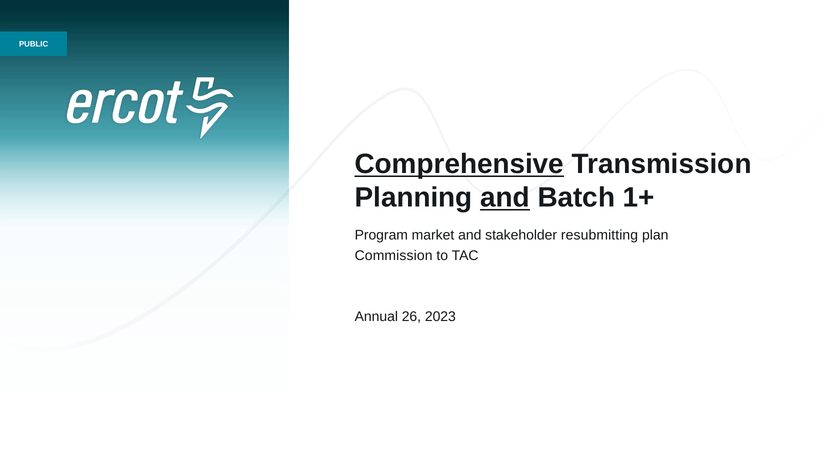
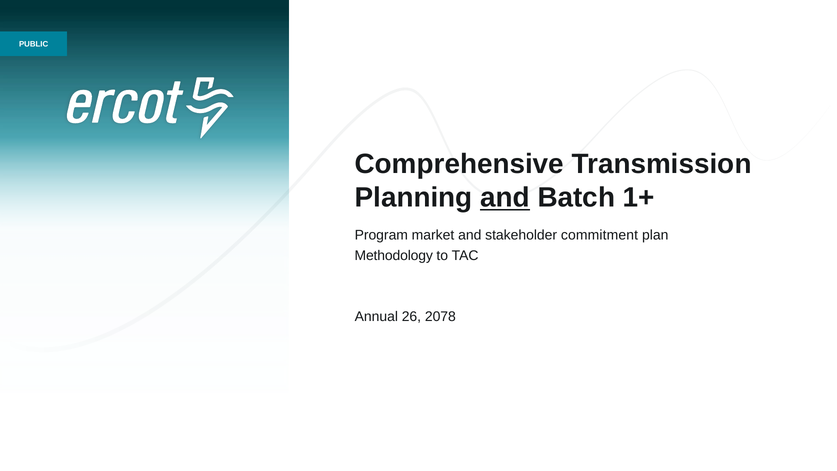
Comprehensive underline: present -> none
resubmitting: resubmitting -> commitment
Commission: Commission -> Methodology
2023: 2023 -> 2078
